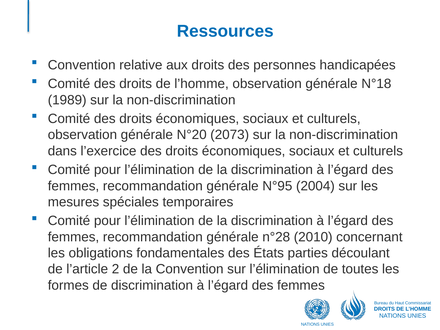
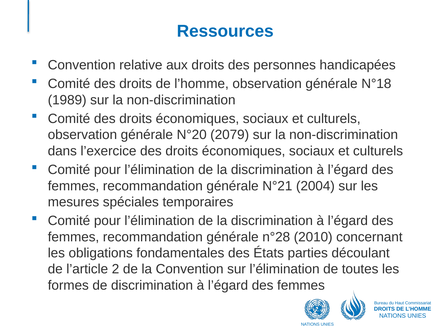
2073: 2073 -> 2079
N°95: N°95 -> N°21
